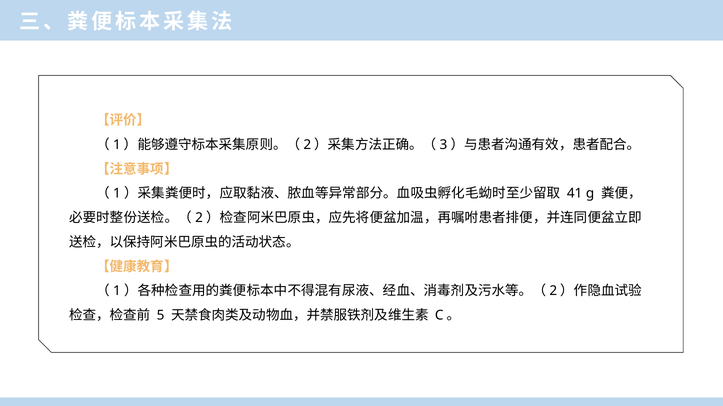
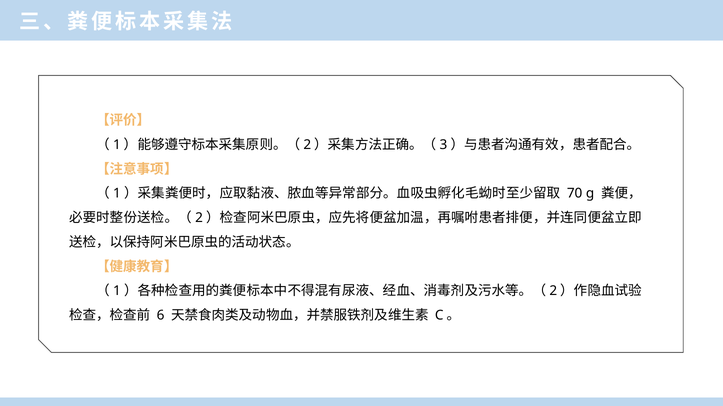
41: 41 -> 70
5: 5 -> 6
